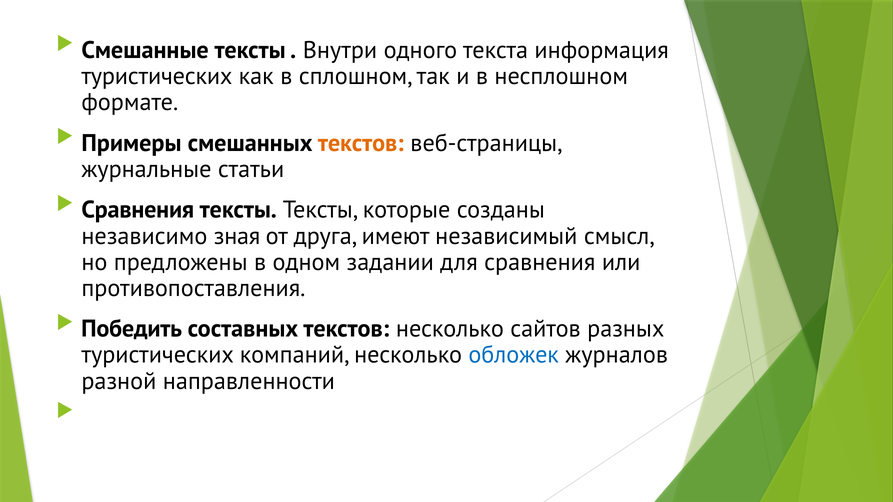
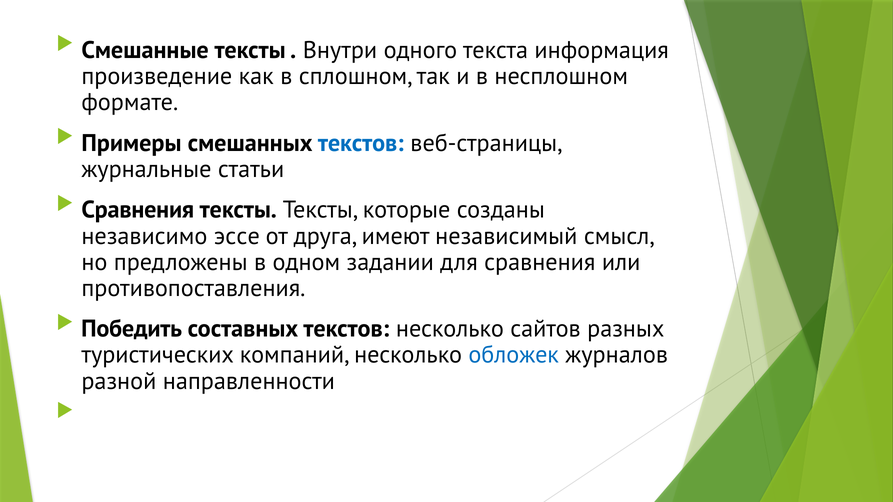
туристических at (157, 76): туристических -> произведение
текстов at (361, 143) colour: orange -> blue
зная: зная -> эссе
